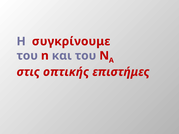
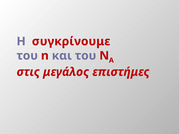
οπτικής: οπτικής -> μεγάλος
